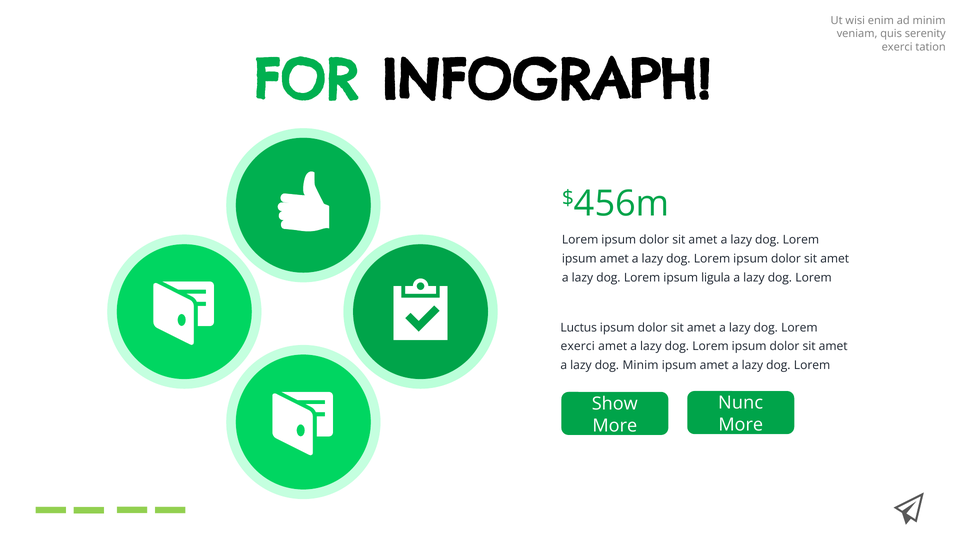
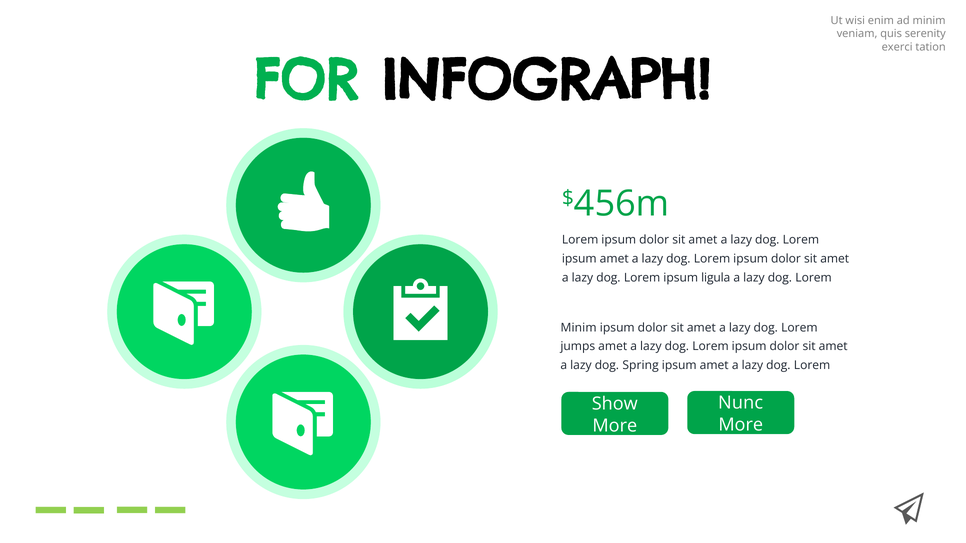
Luctus at (579, 328): Luctus -> Minim
exerci at (578, 347): exerci -> jumps
dog Minim: Minim -> Spring
